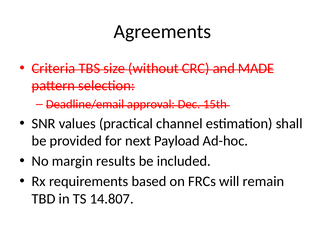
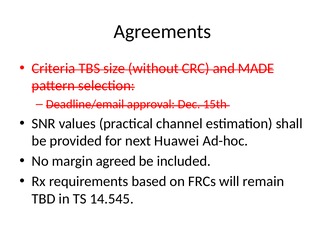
Payload: Payload -> Huawei
results: results -> agreed
14.807: 14.807 -> 14.545
